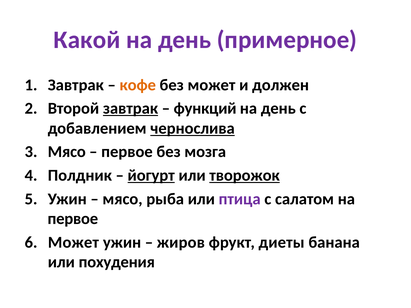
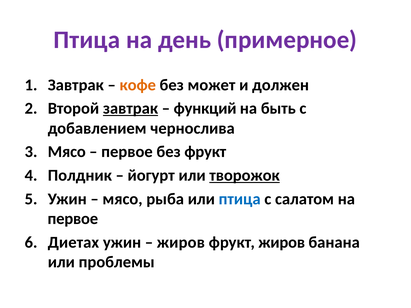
Какой at (87, 40): Какой -> Птица
день at (278, 109): день -> быть
чернослива underline: present -> none
без мозга: мозга -> фрукт
йогурт underline: present -> none
птица at (240, 199) colour: purple -> blue
Может at (73, 242): Может -> Диетах
фрукт диеты: диеты -> жиров
похудения: похудения -> проблемы
